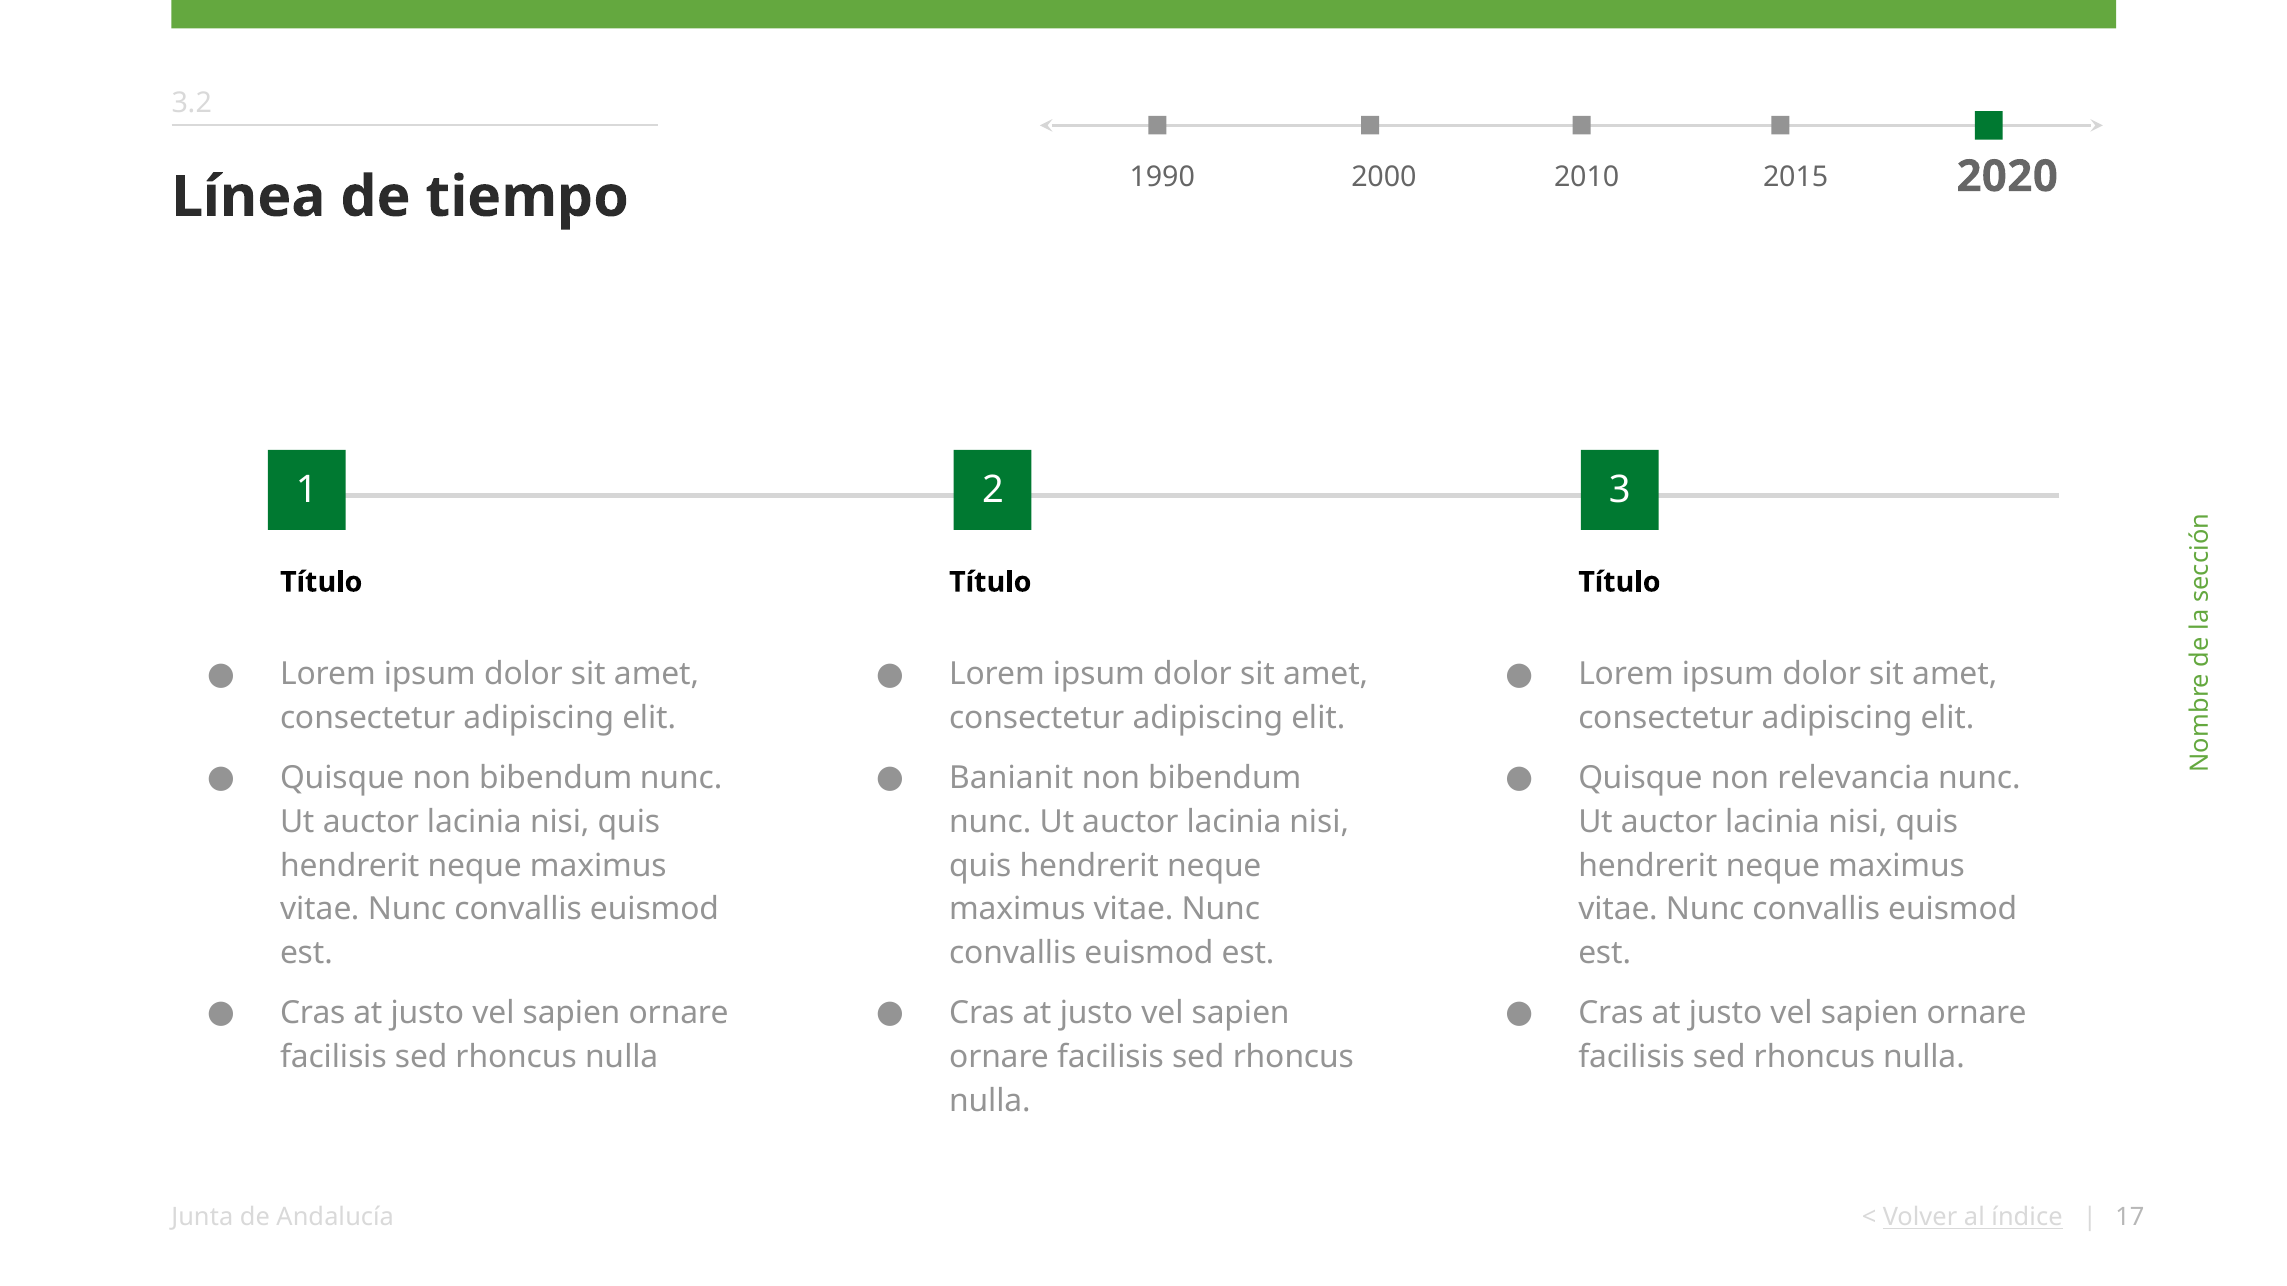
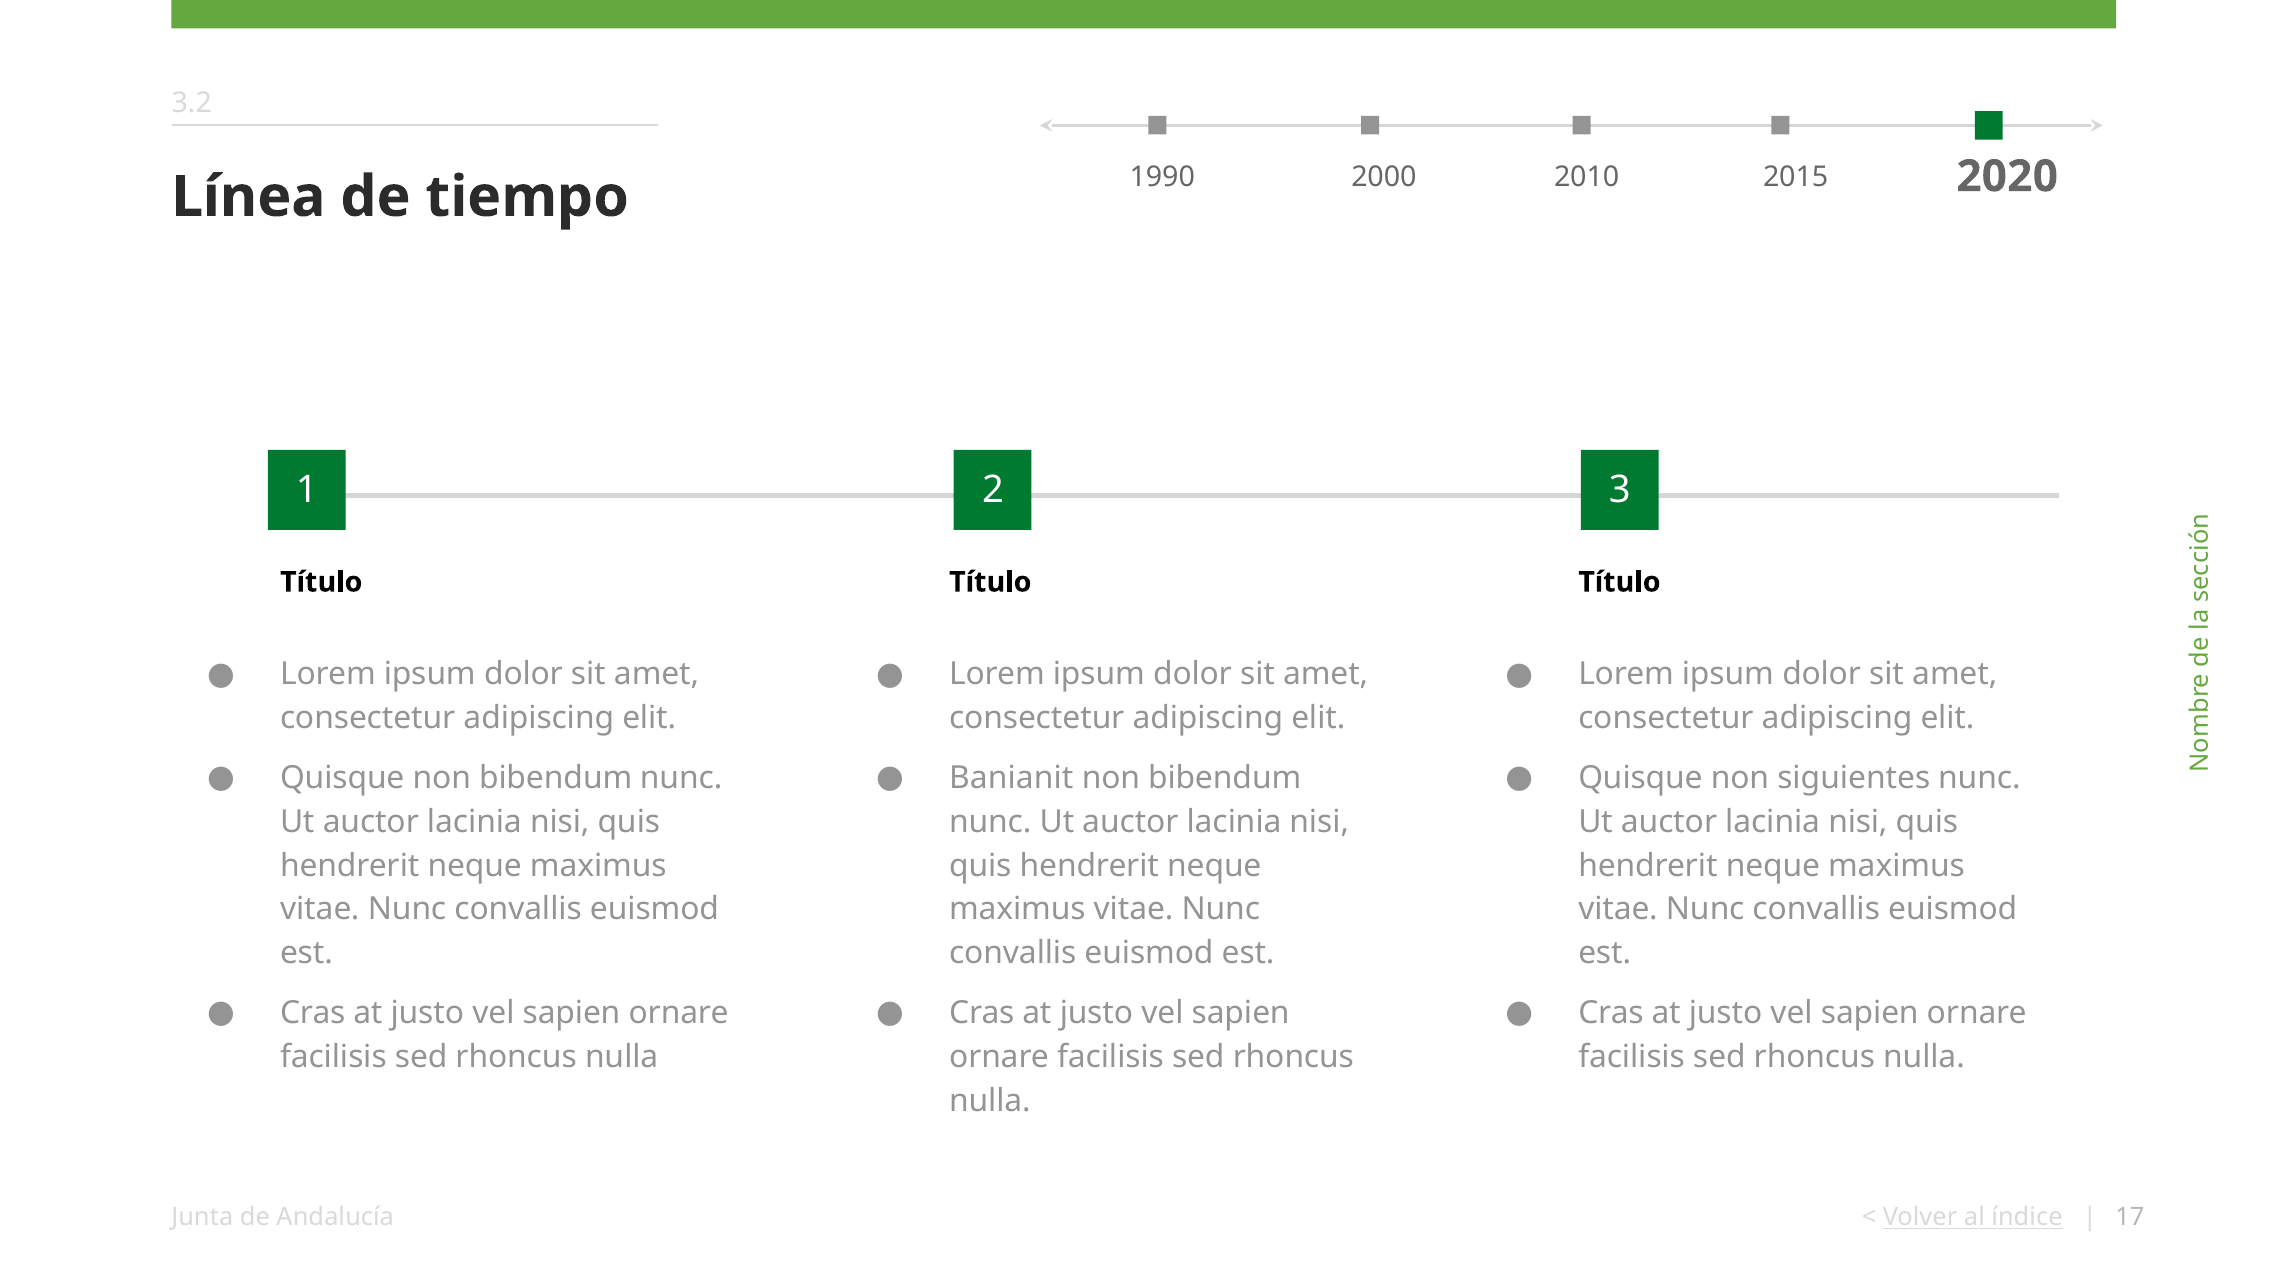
relevancia: relevancia -> siguientes
